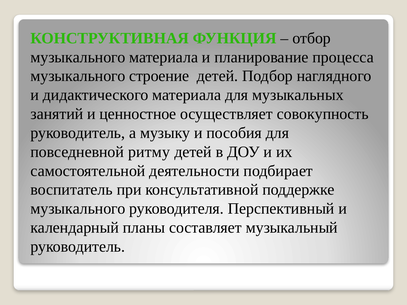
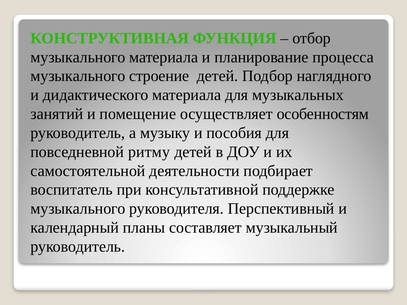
ценностное: ценностное -> помещение
совокупность: совокупность -> особенностям
